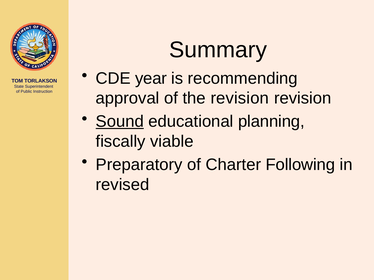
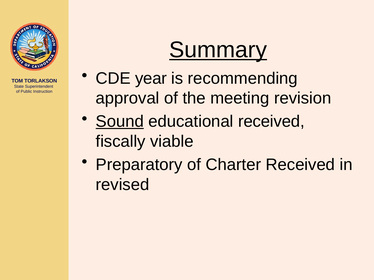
Summary underline: none -> present
the revision: revision -> meeting
educational planning: planning -> received
Charter Following: Following -> Received
